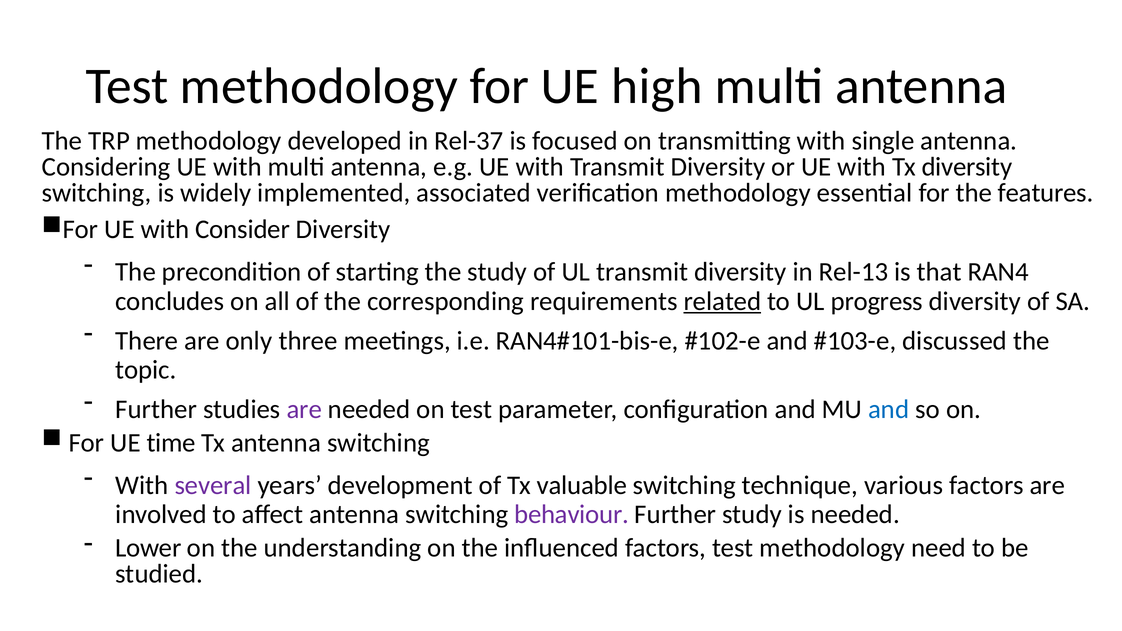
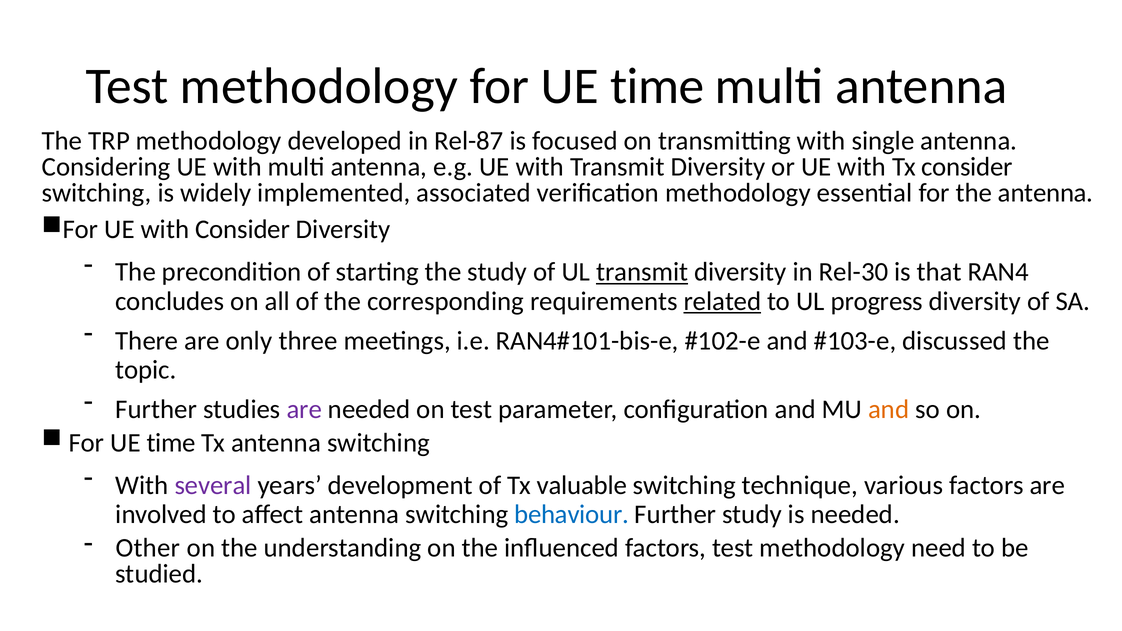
methodology for UE high: high -> time
Rel-37: Rel-37 -> Rel-87
Tx diversity: diversity -> consider
the features: features -> antenna
transmit at (642, 272) underline: none -> present
Rel-13: Rel-13 -> Rel-30
and at (889, 409) colour: blue -> orange
behaviour colour: purple -> blue
Lower: Lower -> Other
